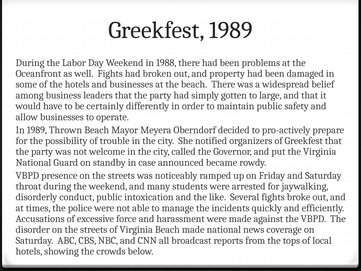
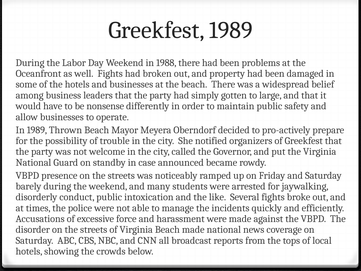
certainly: certainly -> nonsense
throat: throat -> barely
